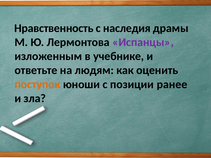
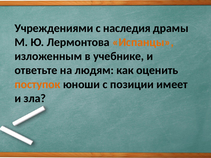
Нравственность: Нравственность -> Учреждениями
Испанцы colour: purple -> orange
ранее: ранее -> имеет
